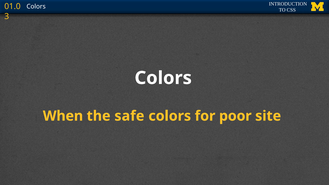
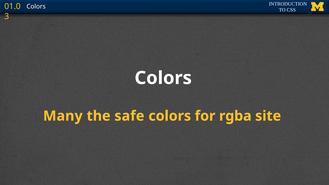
When: When -> Many
poor: poor -> rgba
